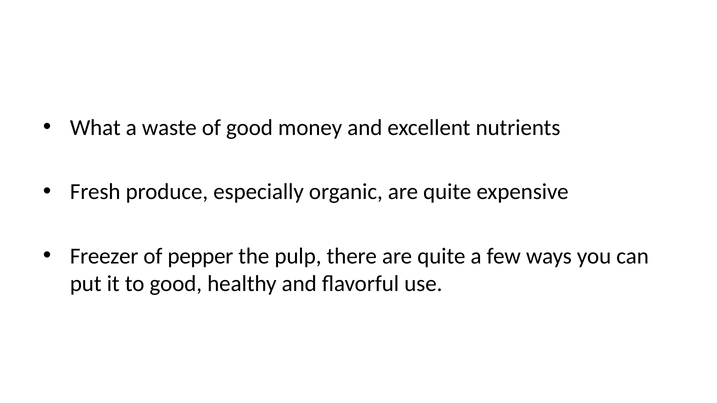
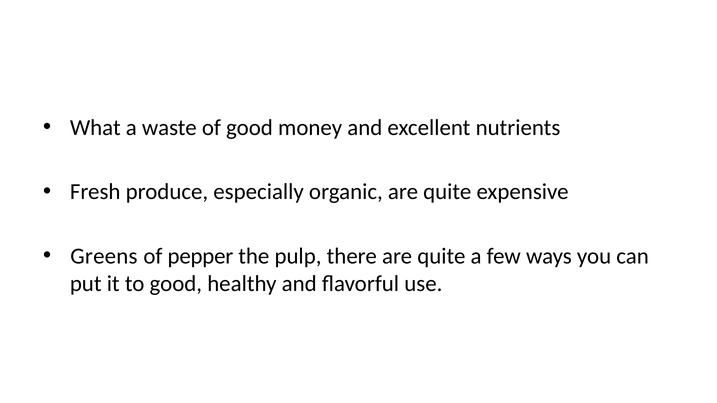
Freezer: Freezer -> Greens
